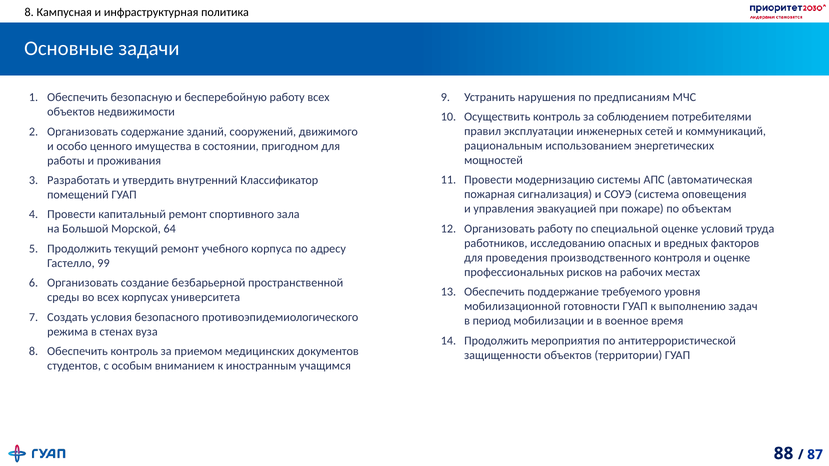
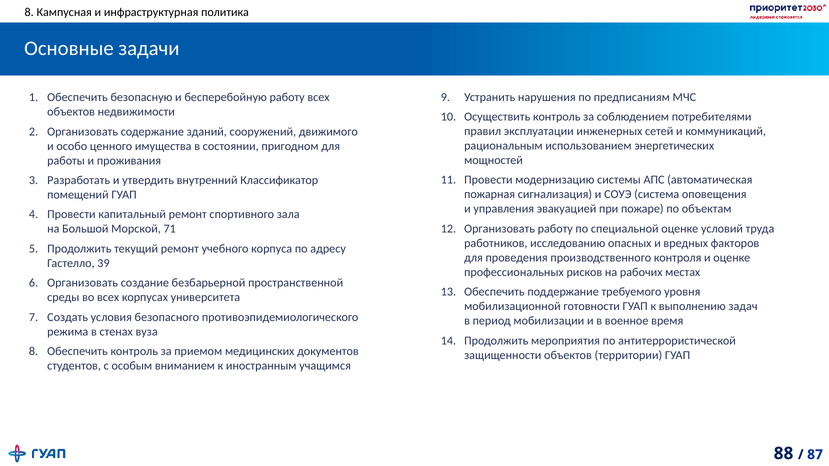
64: 64 -> 71
99: 99 -> 39
